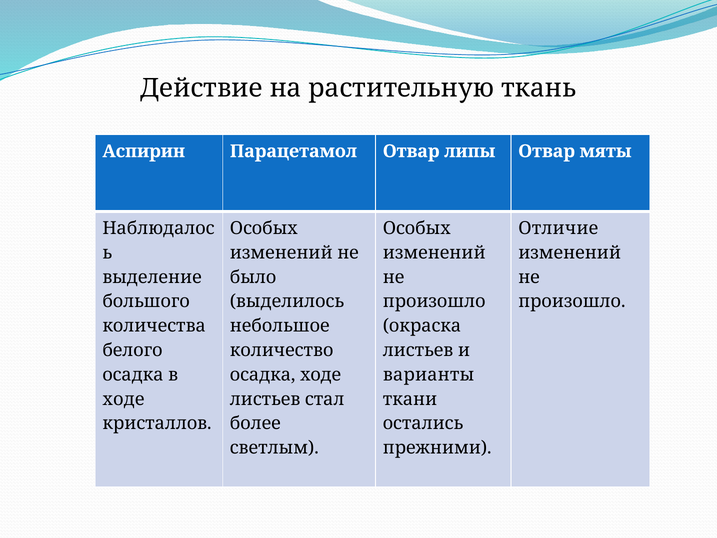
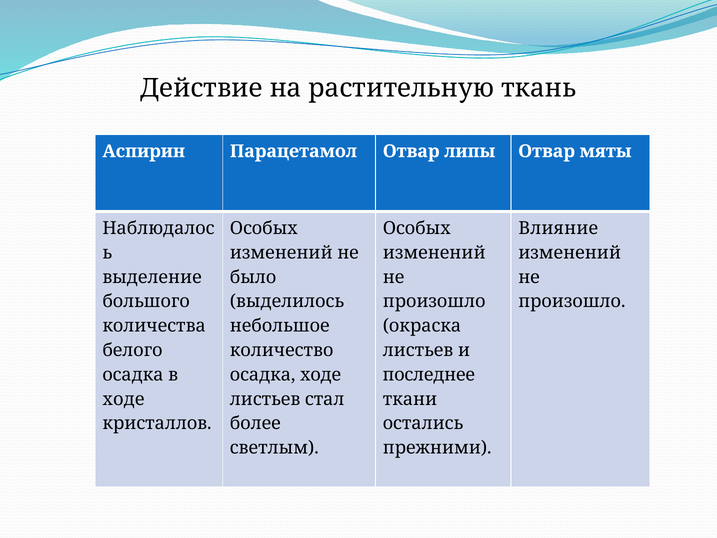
Отличие: Отличие -> Влияние
варианты: варианты -> последнее
